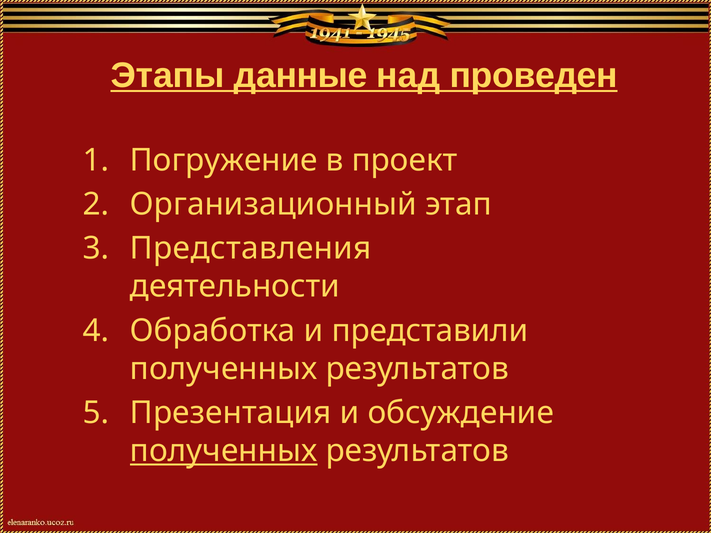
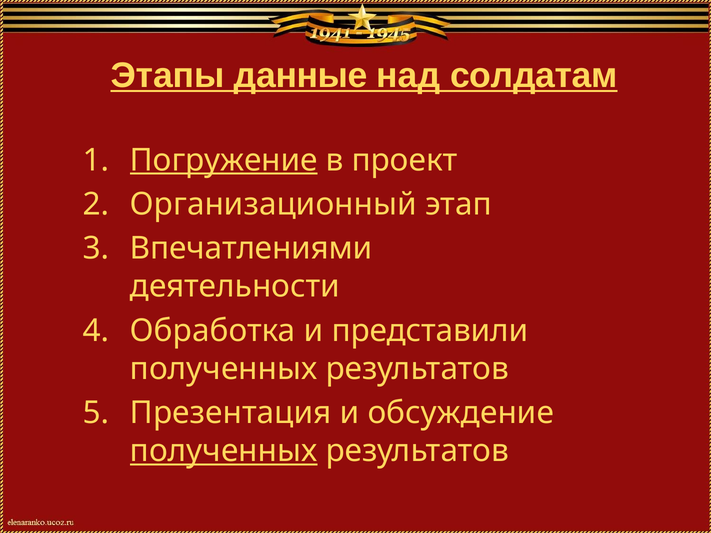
проведен: проведен -> солдатам
Погружение underline: none -> present
Представления: Представления -> Впечатлениями
